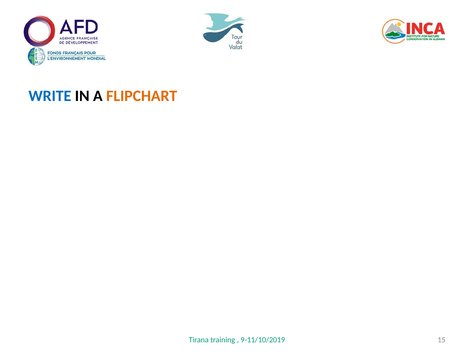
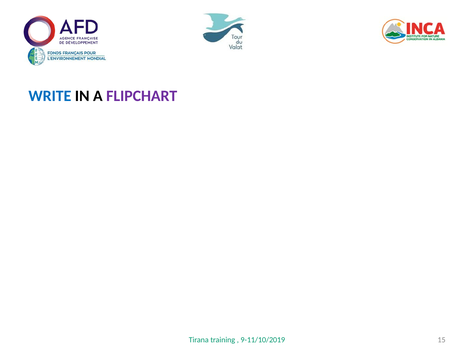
FLIPCHART colour: orange -> purple
